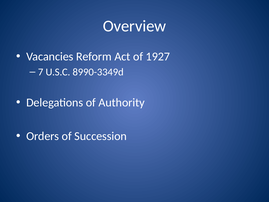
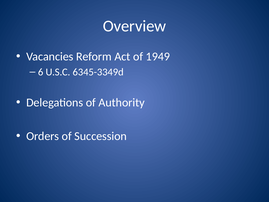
1927: 1927 -> 1949
7: 7 -> 6
8990-3349d: 8990-3349d -> 6345-3349d
